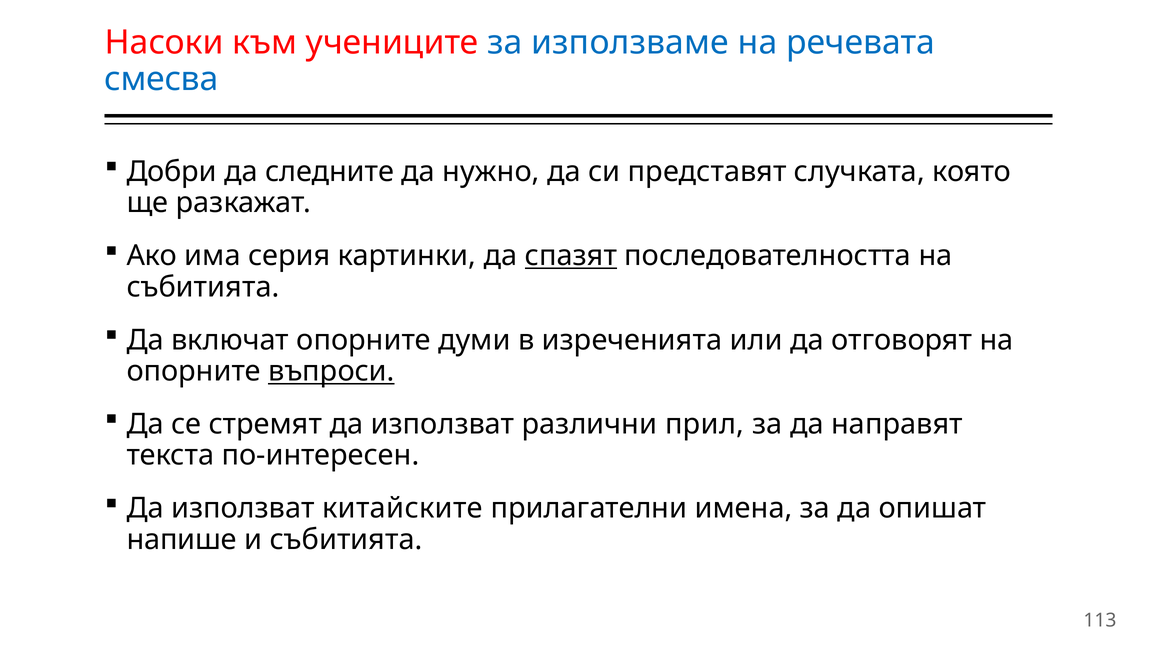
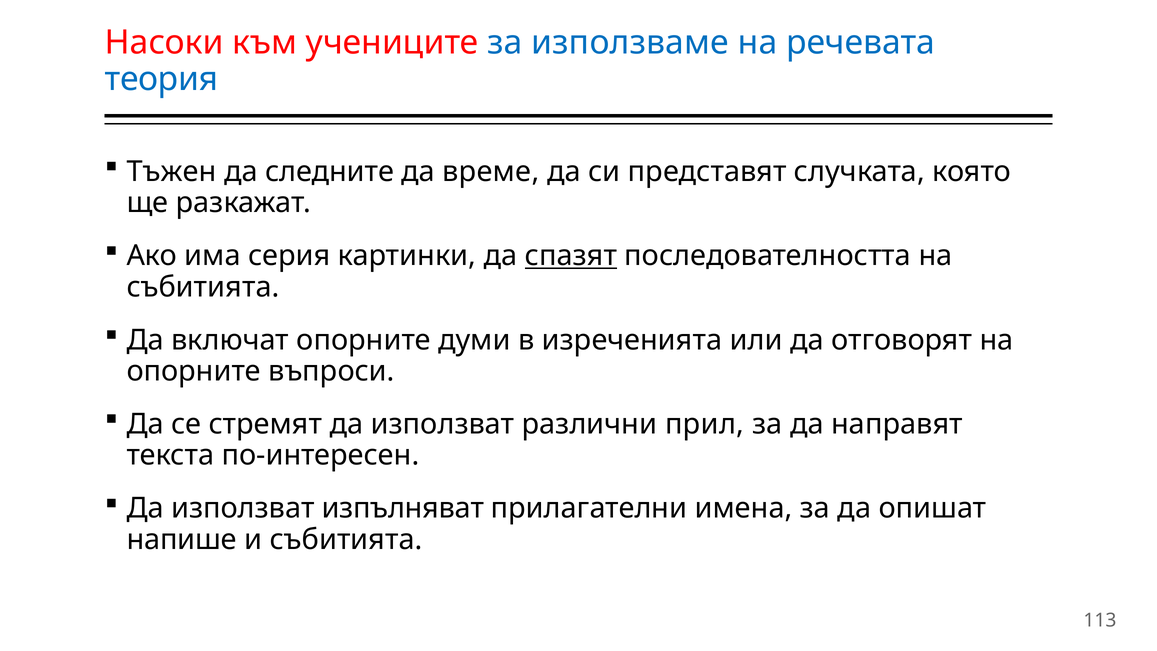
смесва: смесва -> теория
Добри: Добри -> Тъжен
нужно: нужно -> време
въпроси underline: present -> none
китайските: китайските -> изпълняват
